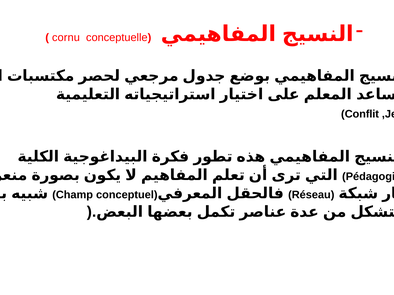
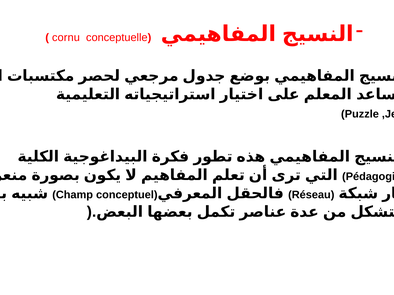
Conflit at (362, 114): Conflit -> Puzzle
